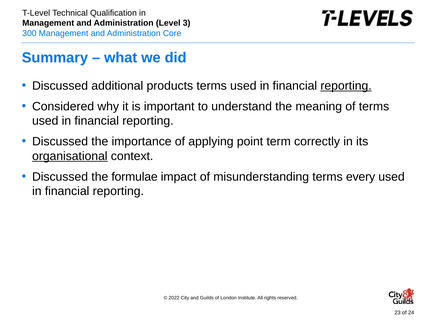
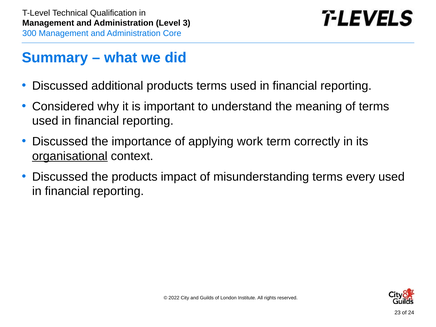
reporting at (346, 86) underline: present -> none
point: point -> work
the formulae: formulae -> products
